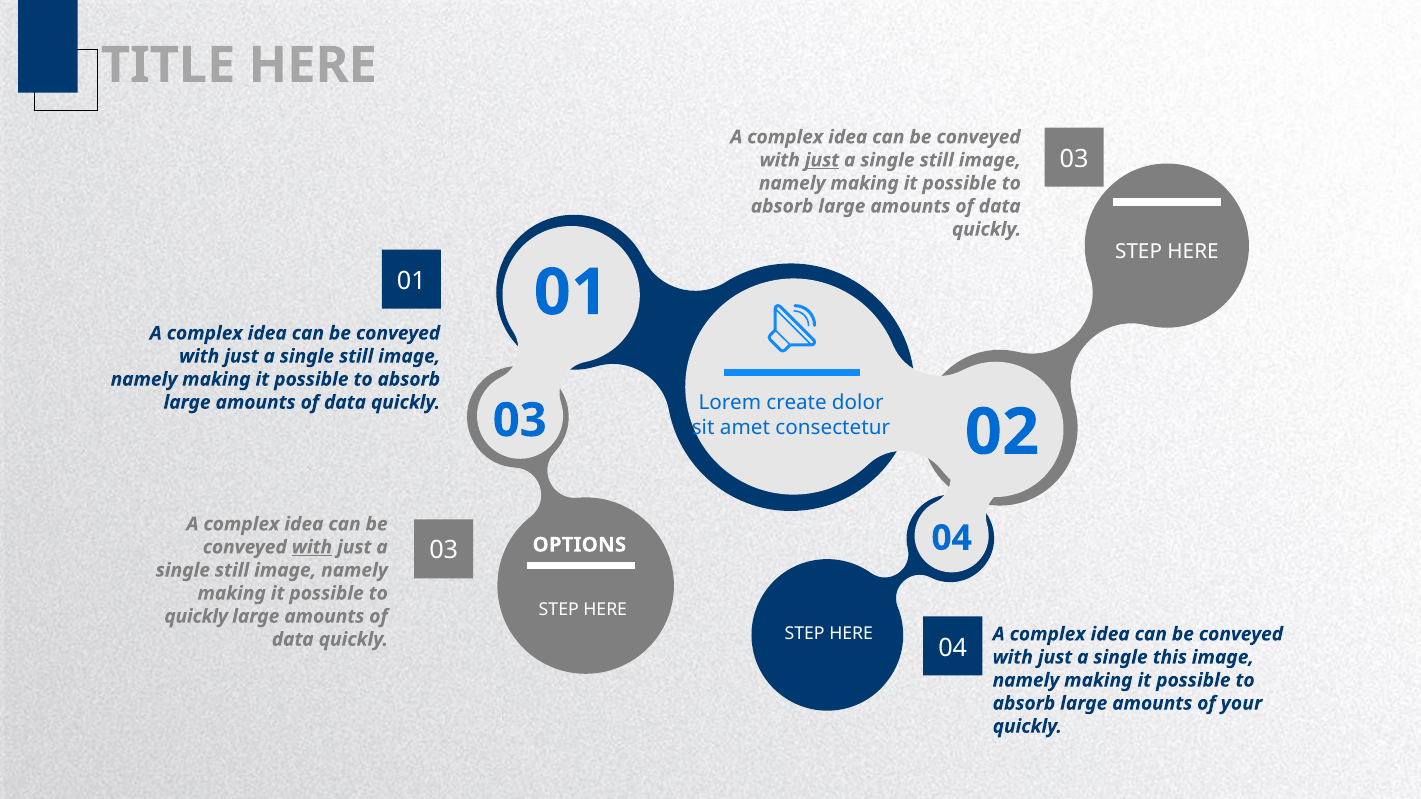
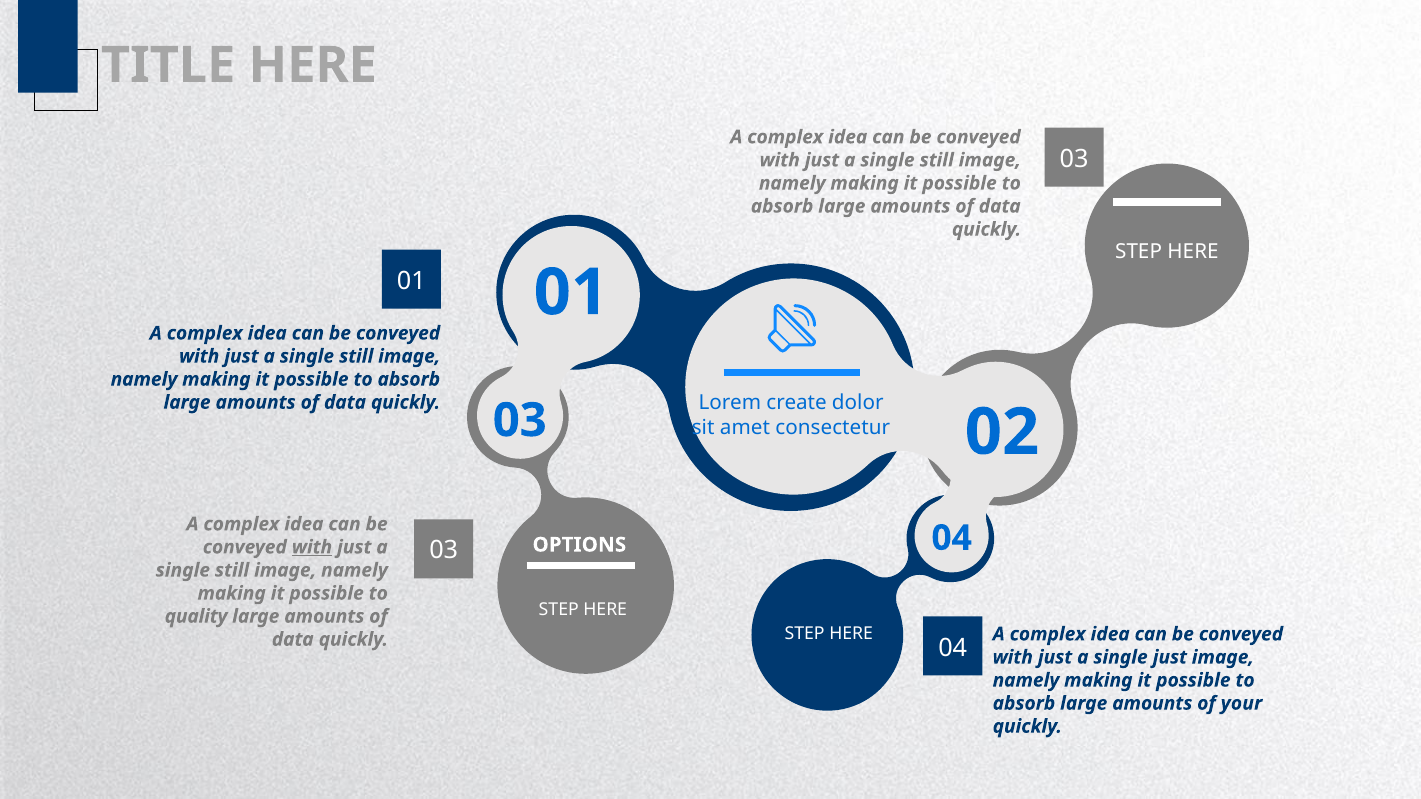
just at (822, 160) underline: present -> none
quickly at (196, 617): quickly -> quality
single this: this -> just
